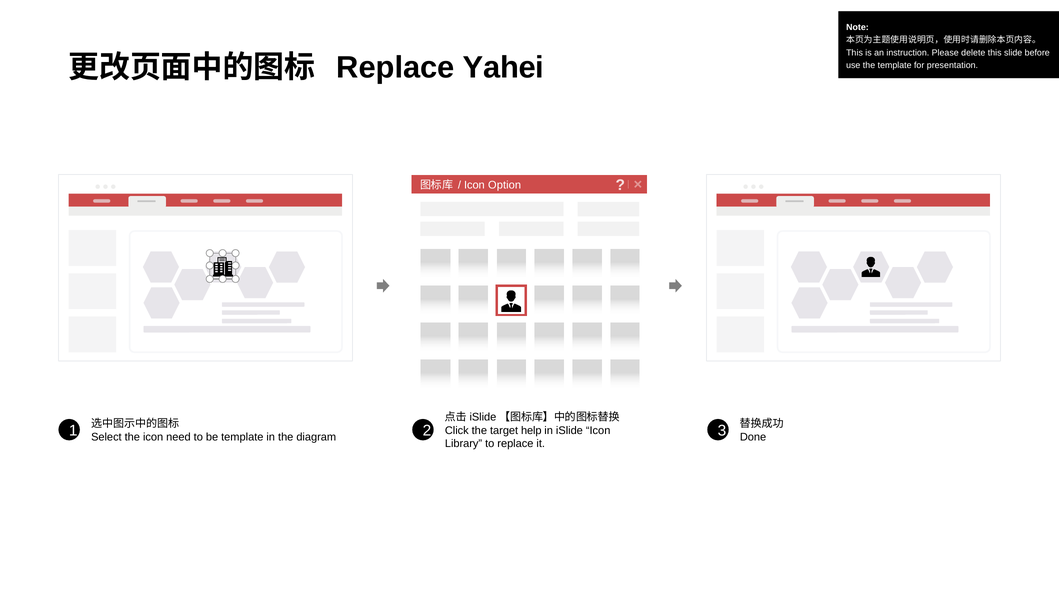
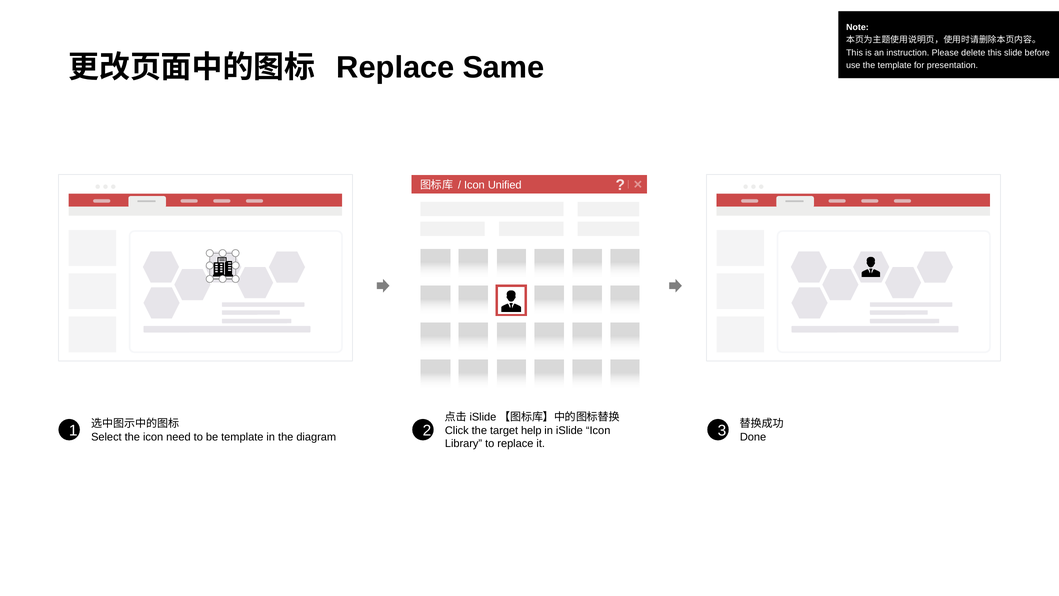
Yahei: Yahei -> Same
Option: Option -> Unified
